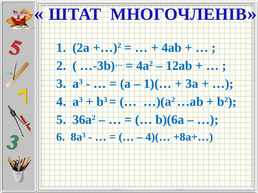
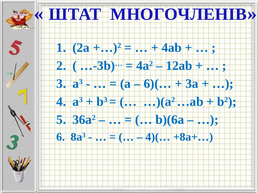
1)(…: 1)(… -> 6)(…
